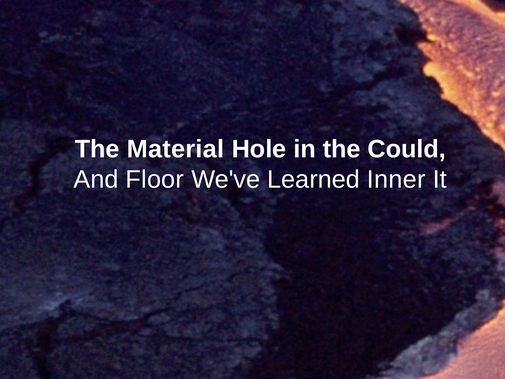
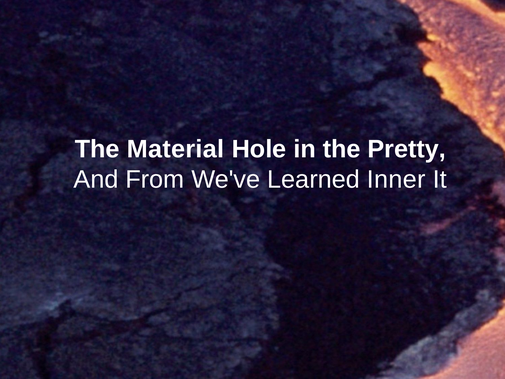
Could: Could -> Pretty
Floor: Floor -> From
